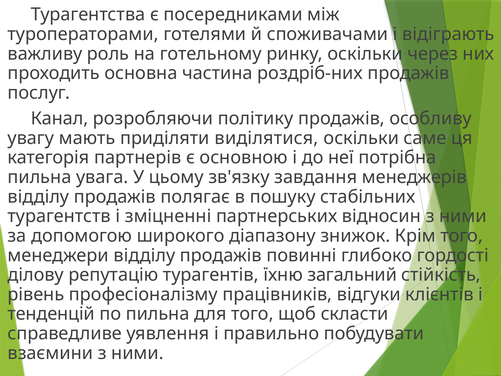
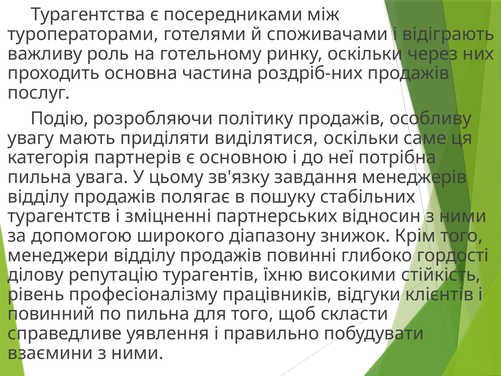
Канал: Канал -> Подію
загальний: загальний -> високими
тенденцій: тенденцій -> повинний
